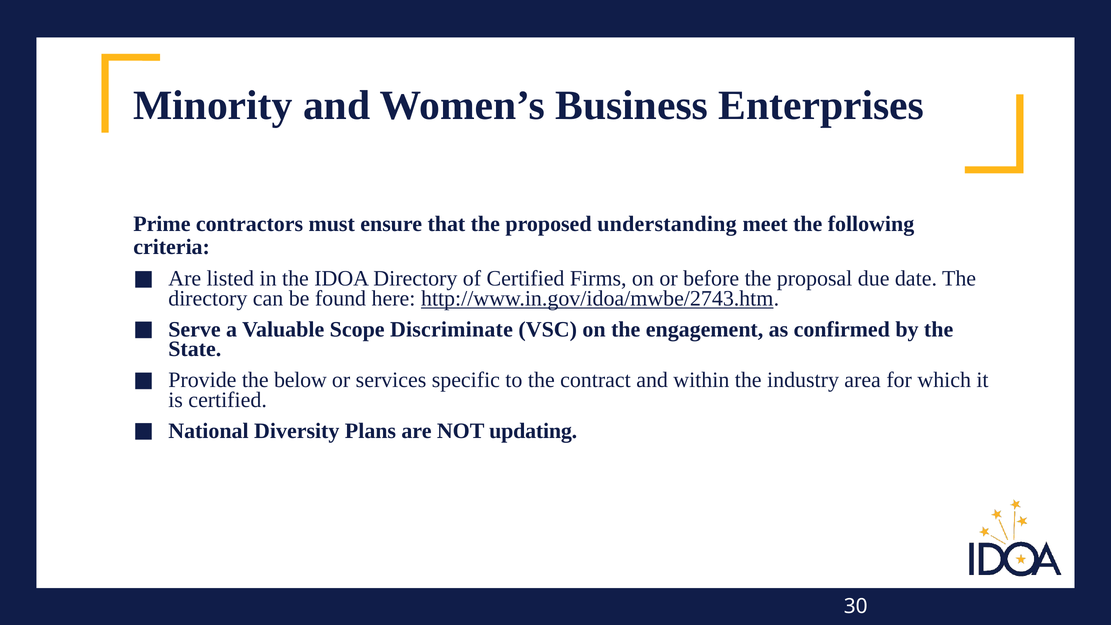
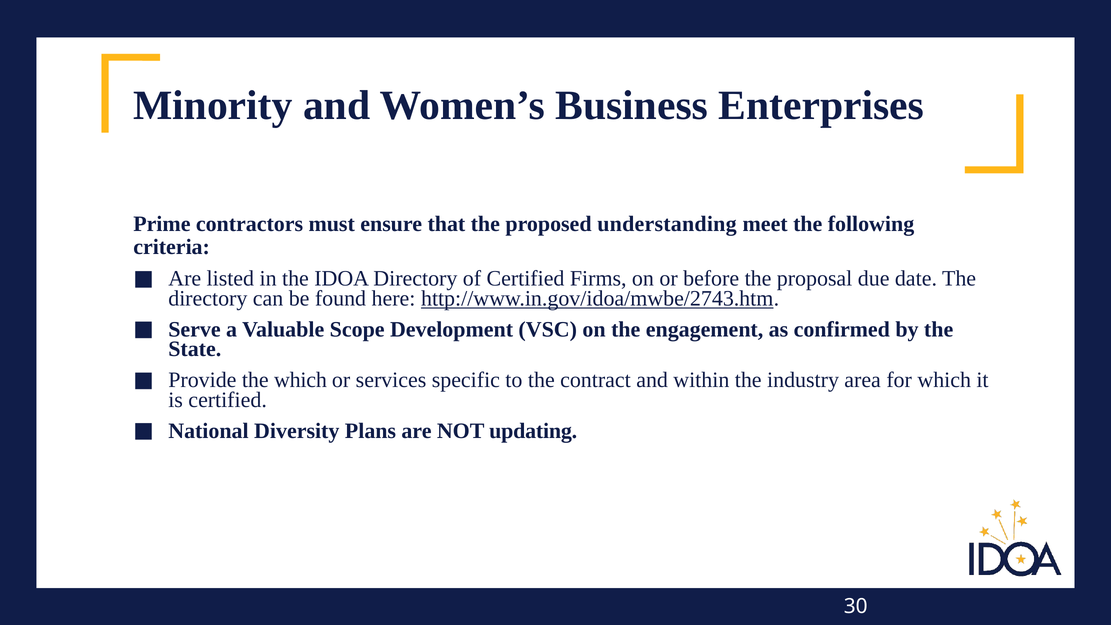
Discriminate: Discriminate -> Development
the below: below -> which
